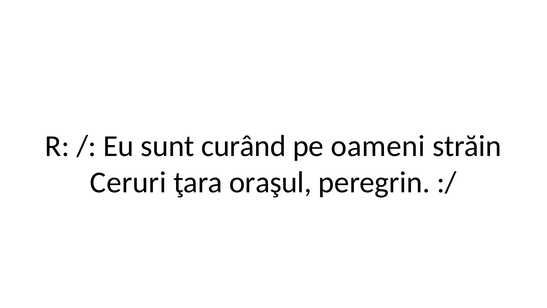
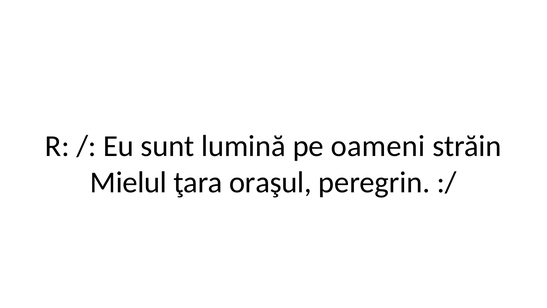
curând: curând -> lumină
Ceruri: Ceruri -> Mielul
